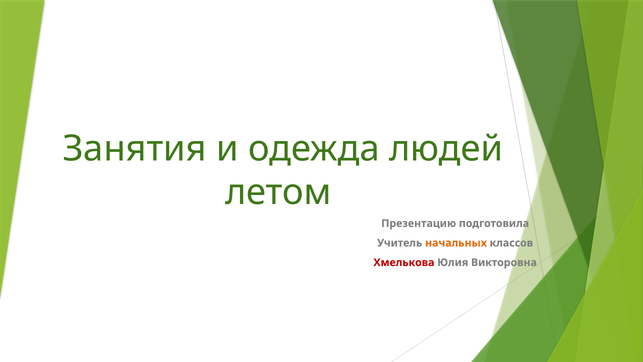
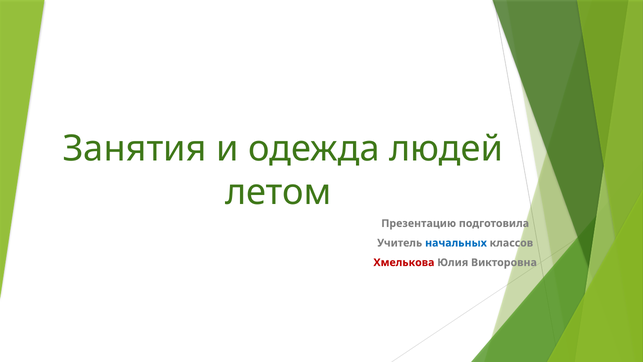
начальных colour: orange -> blue
